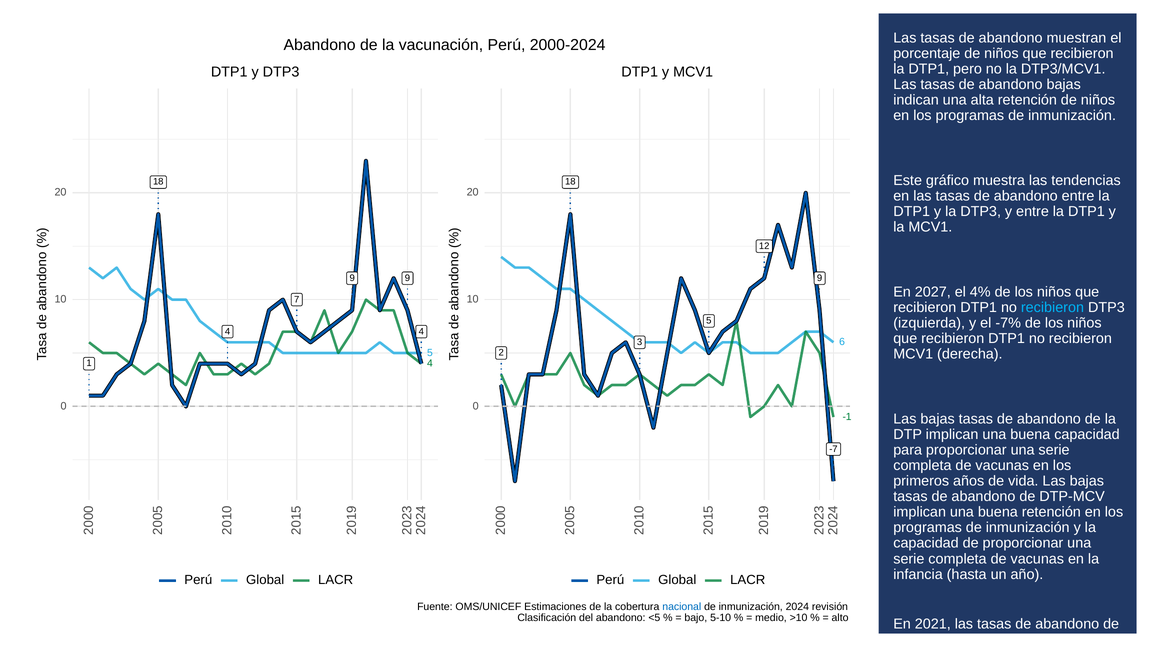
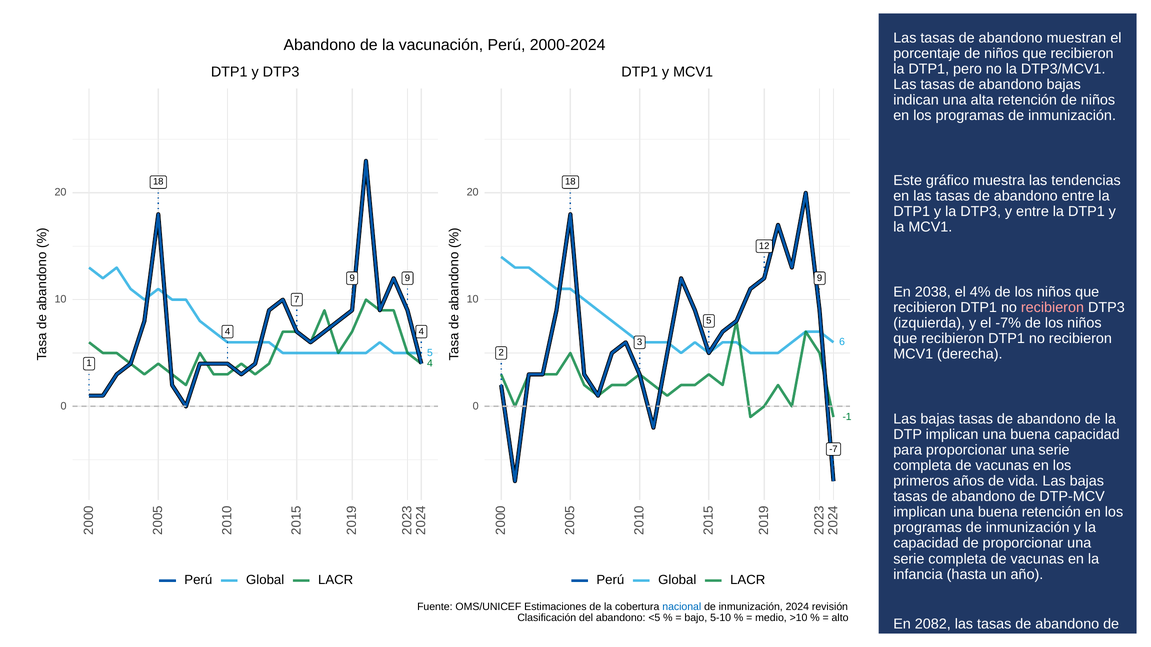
2027: 2027 -> 2038
recibieron at (1052, 308) colour: light blue -> pink
2021: 2021 -> 2082
